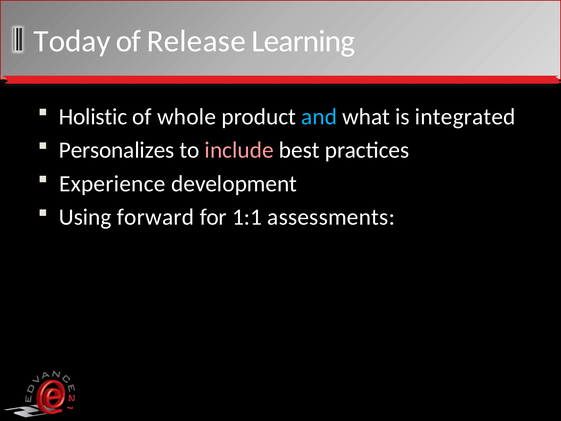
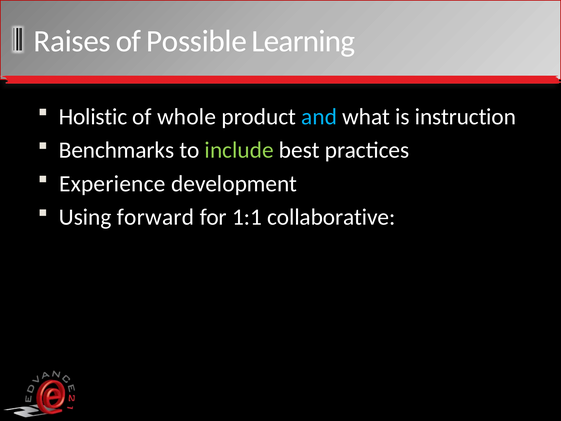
Today: Today -> Raises
Release: Release -> Possible
integrated: integrated -> instruction
Personalizes: Personalizes -> Benchmarks
include colour: pink -> light green
assessments: assessments -> collaborative
